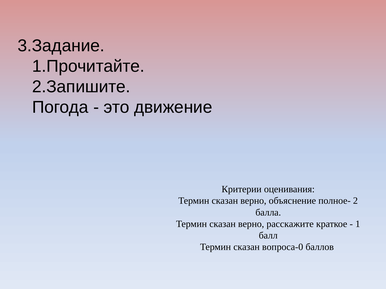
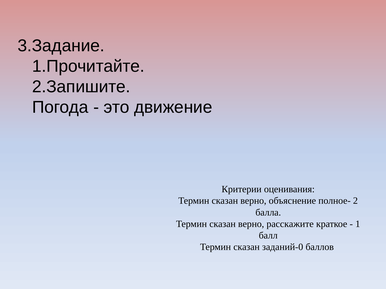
вопроса-0: вопроса-0 -> заданий-0
